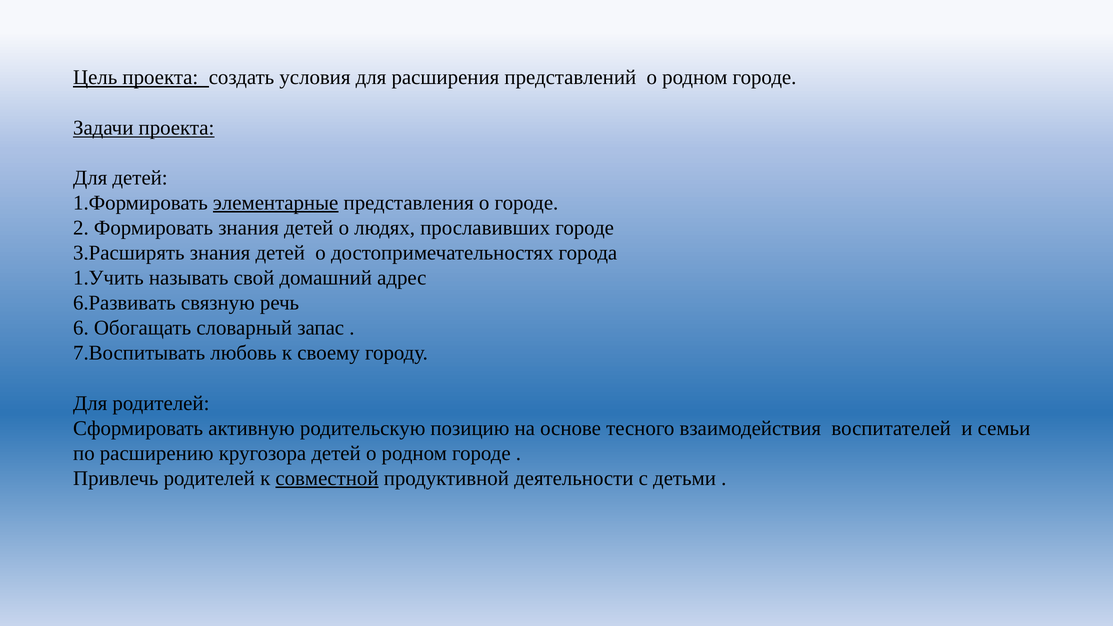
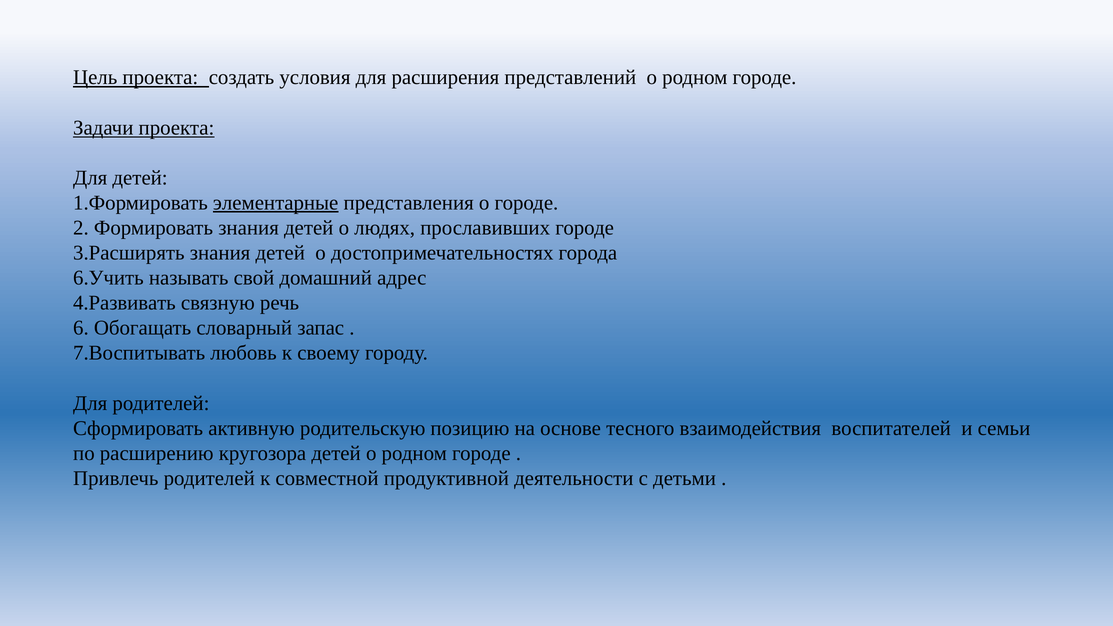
1.Учить: 1.Учить -> 6.Учить
6.Развивать: 6.Развивать -> 4.Развивать
совместной underline: present -> none
